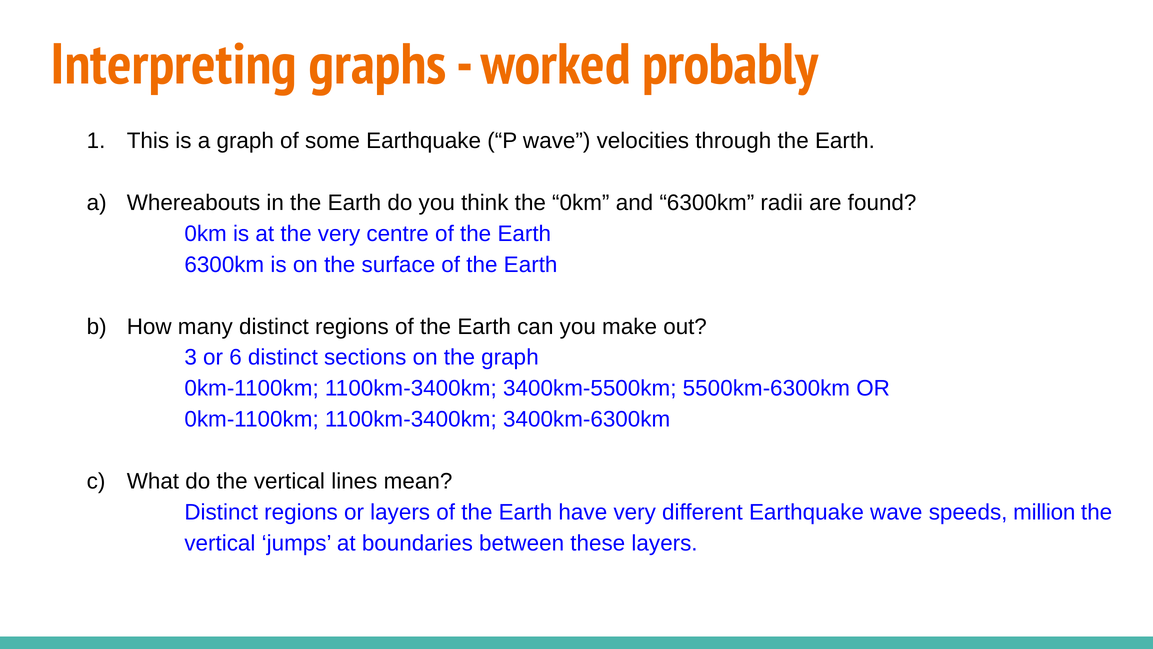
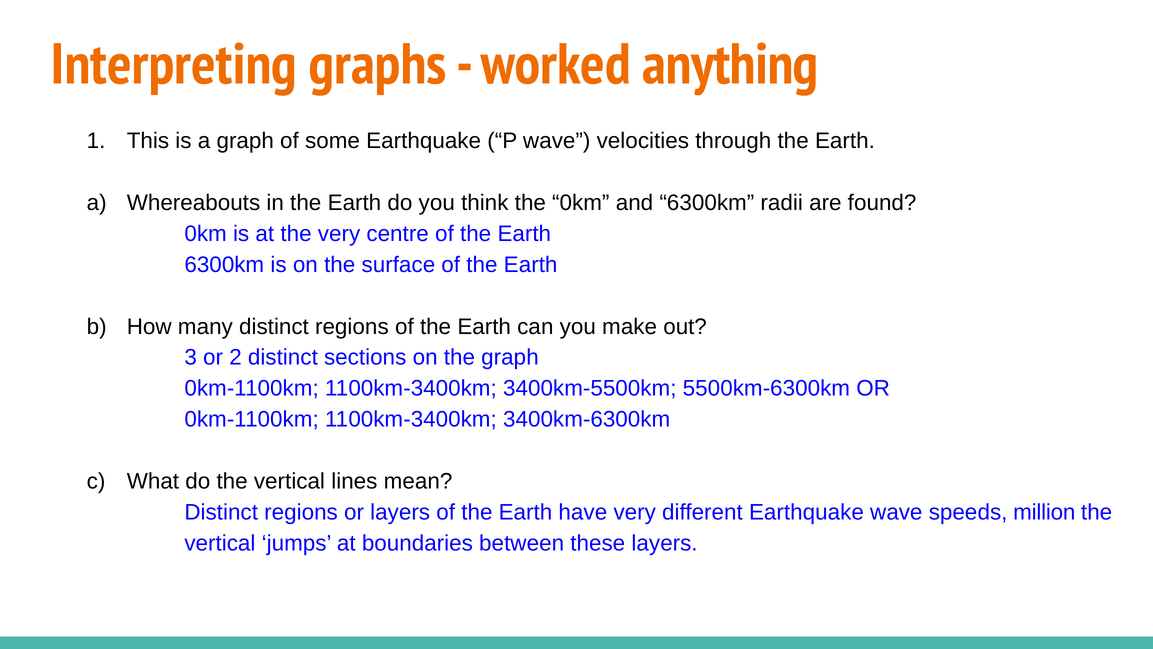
probably: probably -> anything
6: 6 -> 2
